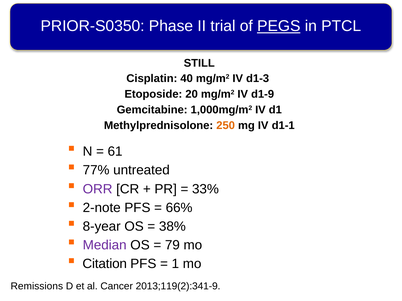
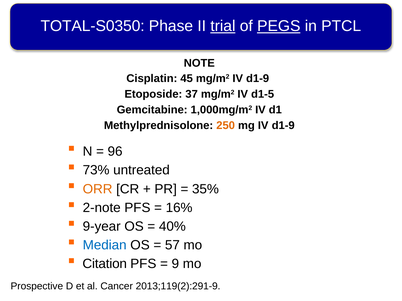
PRIOR-S0350: PRIOR-S0350 -> TOTAL-S0350
trial underline: none -> present
STILL: STILL -> NOTE
40: 40 -> 45
mg/m2 IV d1-3: d1-3 -> d1-9
20: 20 -> 37
d1-9: d1-9 -> d1-5
mg IV d1-1: d1-1 -> d1-9
61: 61 -> 96
77%: 77% -> 73%
ORR colour: purple -> orange
33%: 33% -> 35%
66%: 66% -> 16%
8-year: 8-year -> 9-year
38%: 38% -> 40%
Median colour: purple -> blue
79: 79 -> 57
1: 1 -> 9
Remissions: Remissions -> Prospective
2013;119(2):341-9: 2013;119(2):341-9 -> 2013;119(2):291-9
